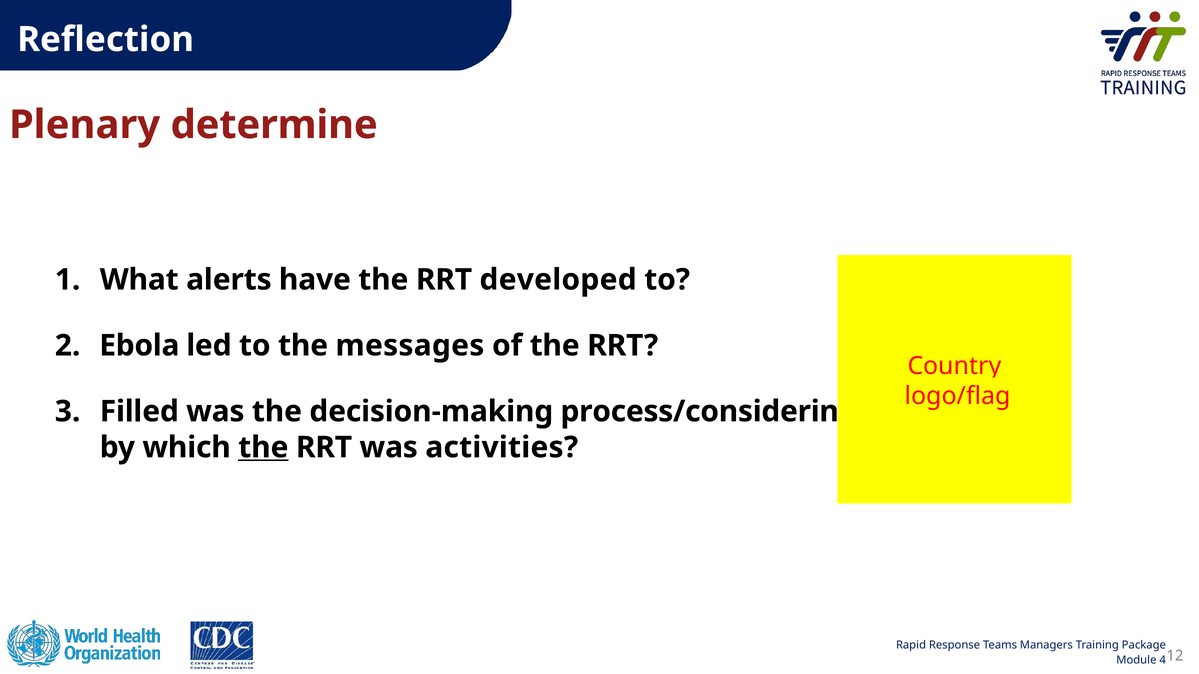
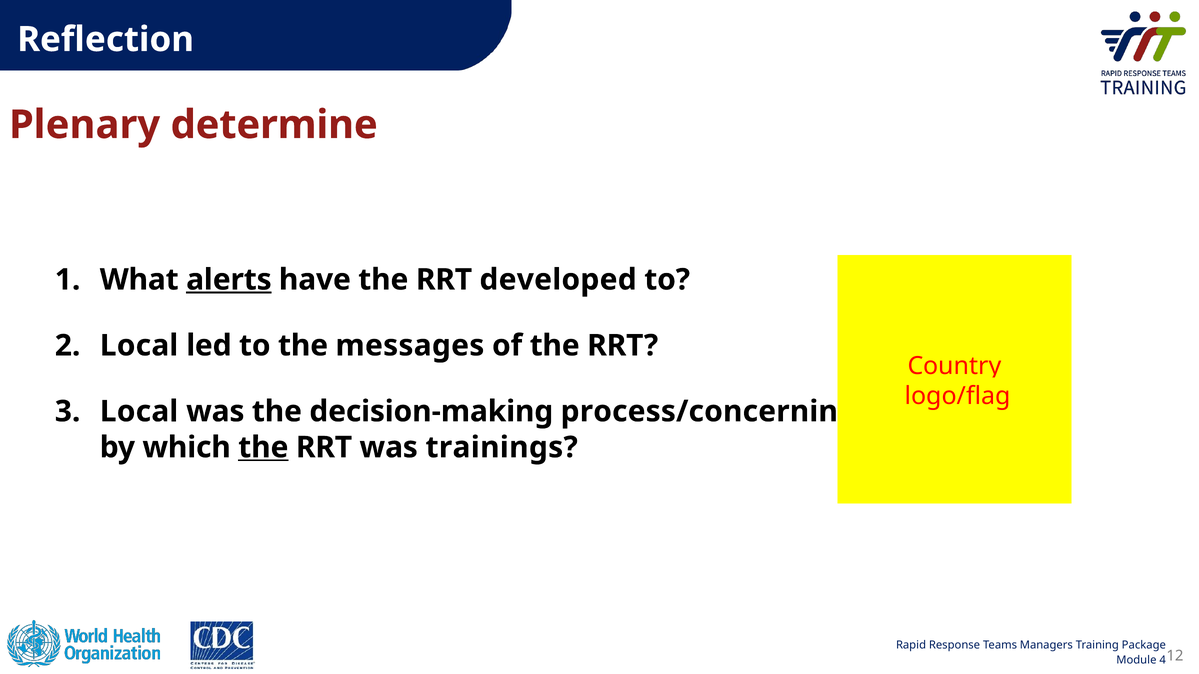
alerts underline: none -> present
Ebola at (139, 346): Ebola -> Local
Filled at (139, 412): Filled -> Local
process/considering: process/considering -> process/concerning
activities: activities -> trainings
